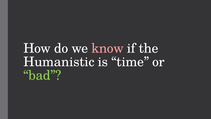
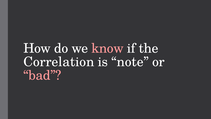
Humanistic: Humanistic -> Correlation
time: time -> note
bad colour: light green -> pink
